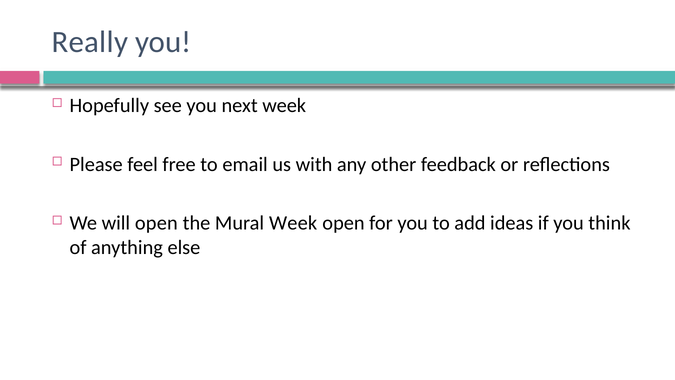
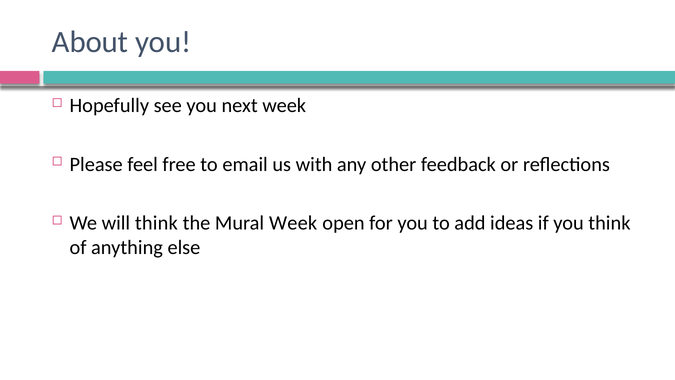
Really: Really -> About
will open: open -> think
